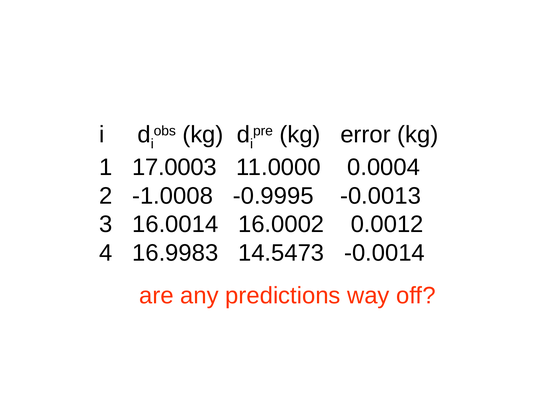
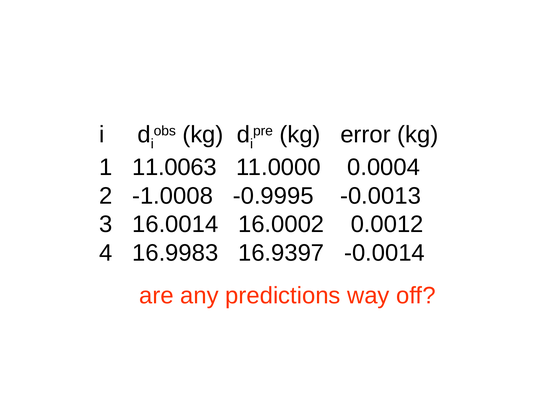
17.0003: 17.0003 -> 11.0063
14.5473: 14.5473 -> 16.9397
